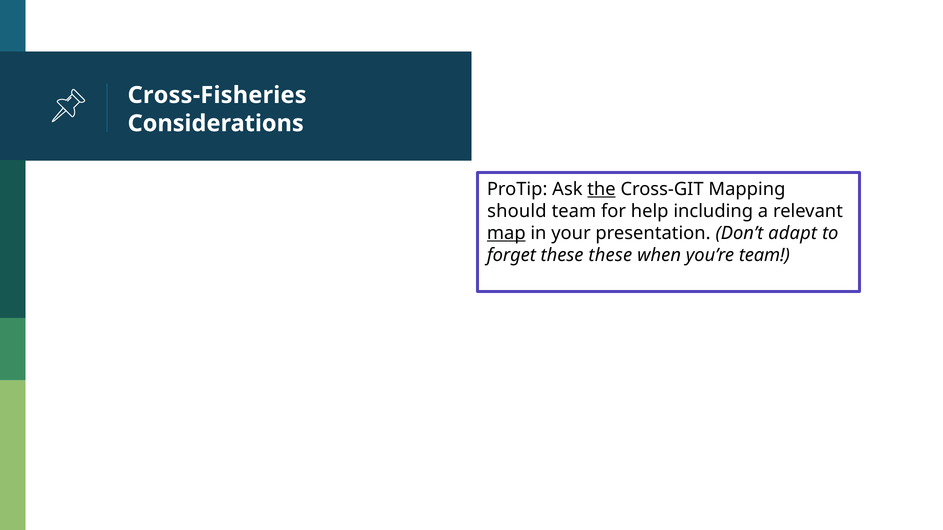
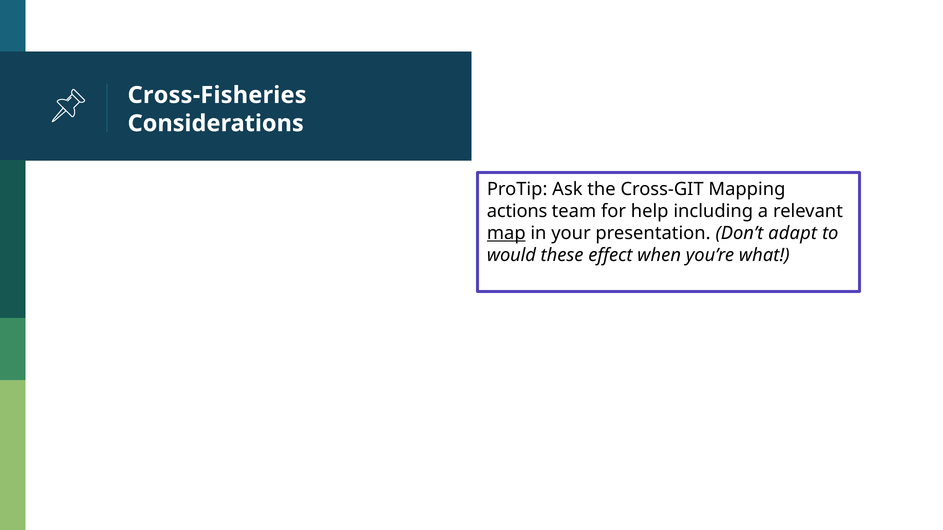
the underline: present -> none
should: should -> actions
forget: forget -> would
these these: these -> effect
you’re team: team -> what
